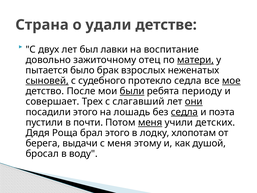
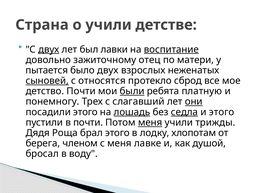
о удали: удали -> учили
двух at (49, 49) underline: none -> present
воспитание underline: none -> present
матери underline: present -> none
было брак: брак -> двух
судебного: судебного -> относятся
протекло седла: седла -> сброд
мое underline: present -> none
детство После: После -> Почти
периоду: периоду -> платную
совершает: совершает -> понемногу
лошадь underline: none -> present
и поэта: поэта -> этого
детских: детских -> трижды
выдачи: выдачи -> членом
этому: этому -> лавке
